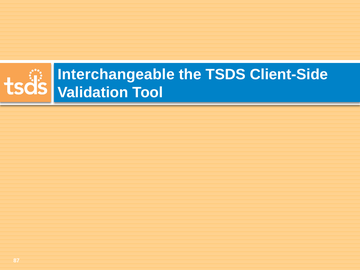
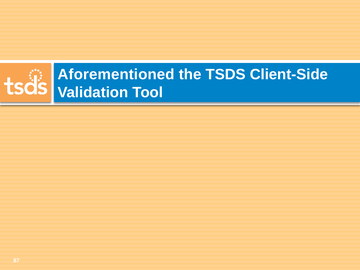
Interchangeable: Interchangeable -> Aforementioned
